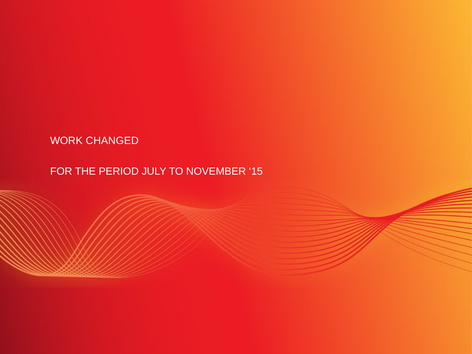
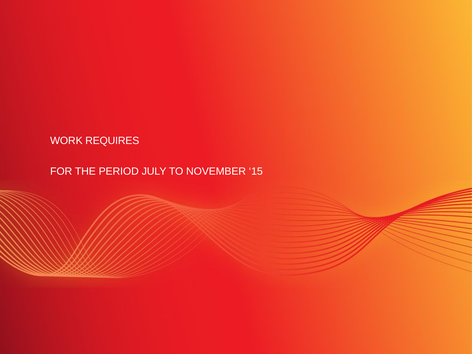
CHANGED: CHANGED -> REQUIRES
